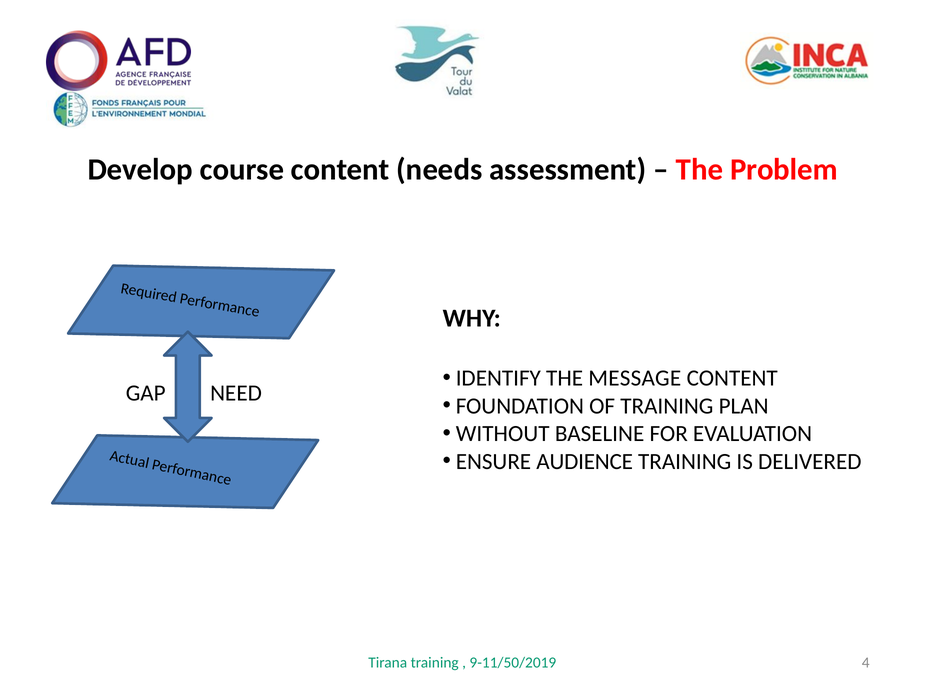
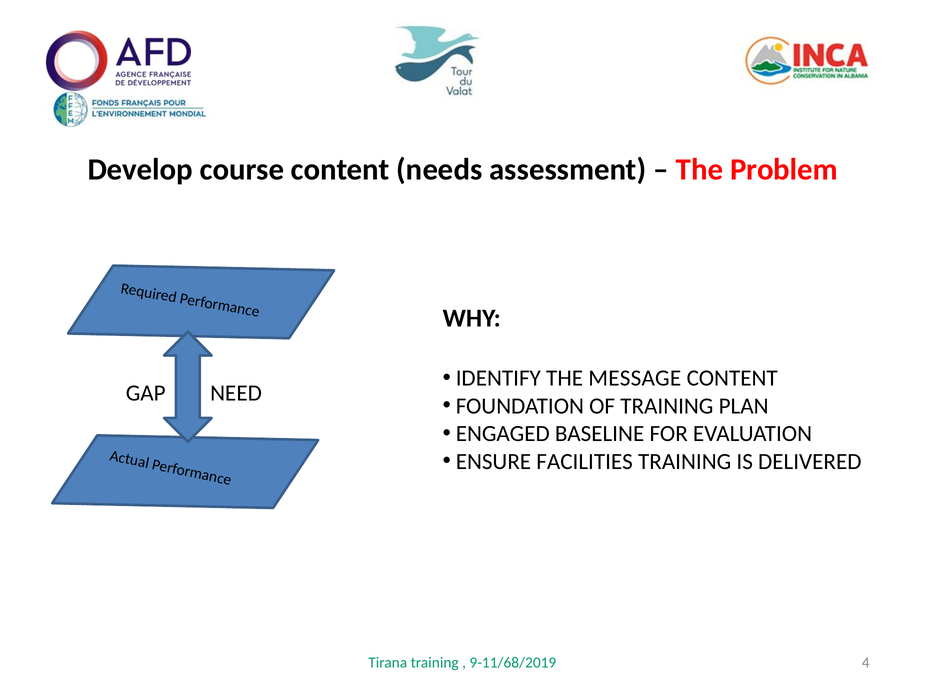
WITHOUT: WITHOUT -> ENGAGED
AUDIENCE: AUDIENCE -> FACILITIES
9-11/50/2019: 9-11/50/2019 -> 9-11/68/2019
